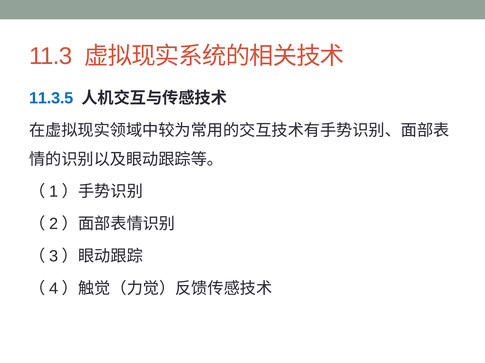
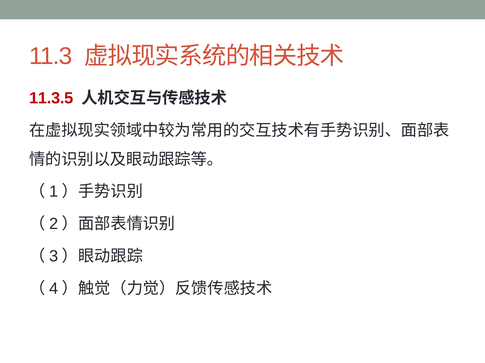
11.3.5 colour: blue -> red
